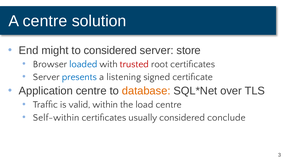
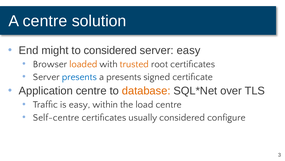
server store: store -> easy
loaded colour: blue -> orange
trusted colour: red -> orange
a listening: listening -> presents
is valid: valid -> easy
Self-within: Self-within -> Self-centre
conclude: conclude -> configure
